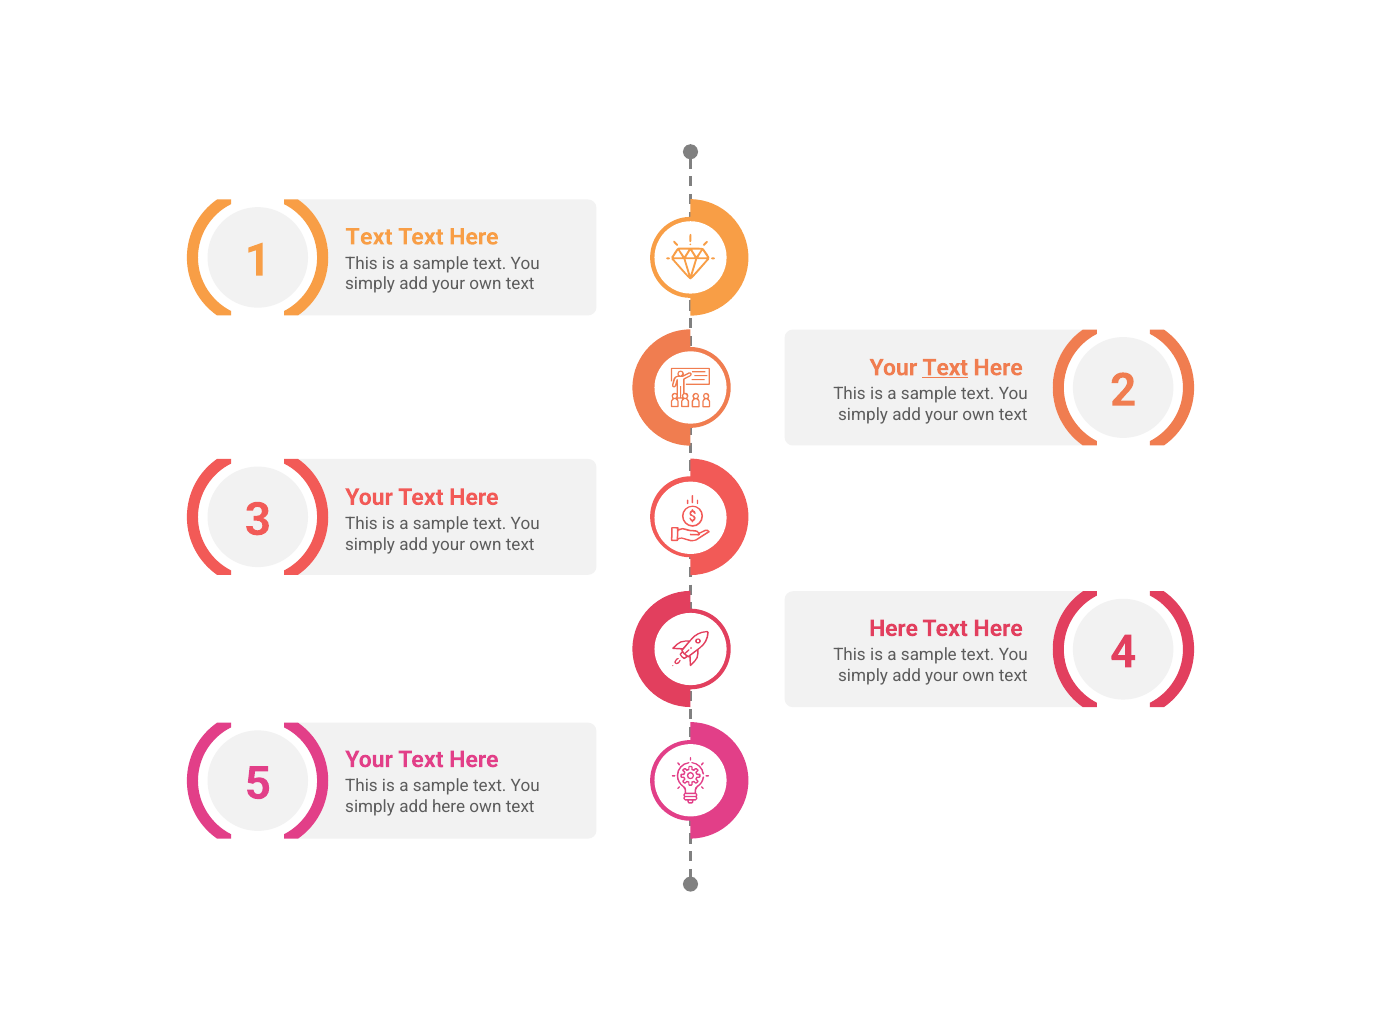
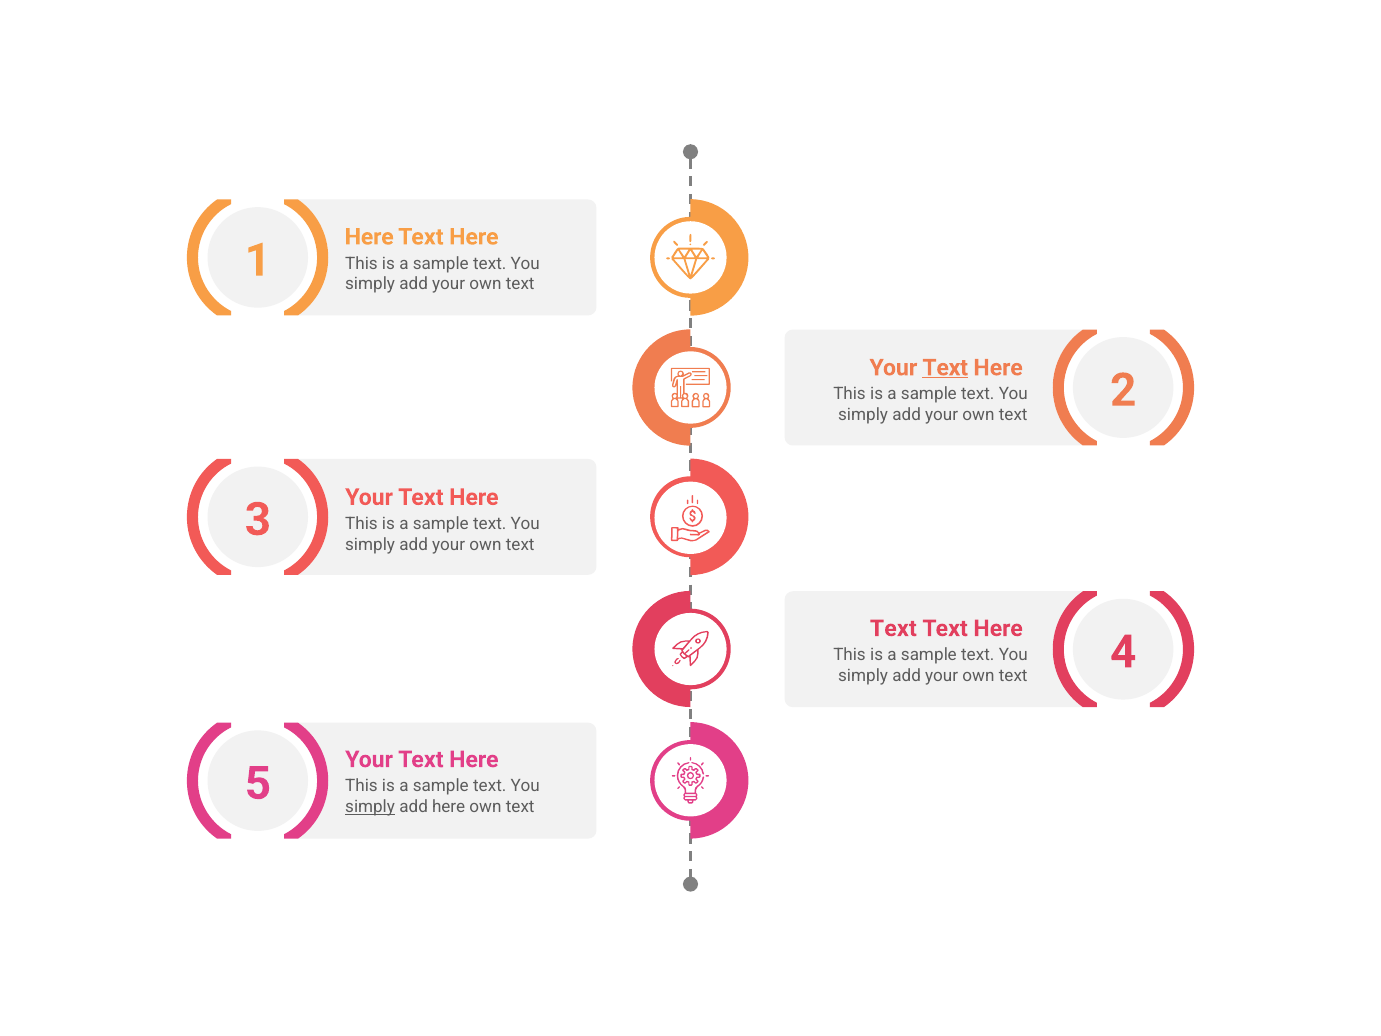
Text at (369, 237): Text -> Here
Here at (894, 628): Here -> Text
simply at (370, 807) underline: none -> present
